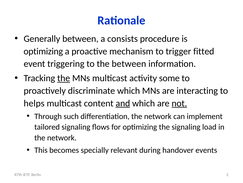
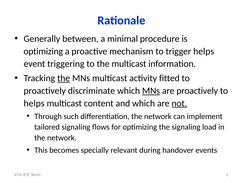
consists: consists -> minimal
trigger fitted: fitted -> helps
the between: between -> multicast
some: some -> fitted
MNs at (151, 90) underline: none -> present
are interacting: interacting -> proactively
and underline: present -> none
